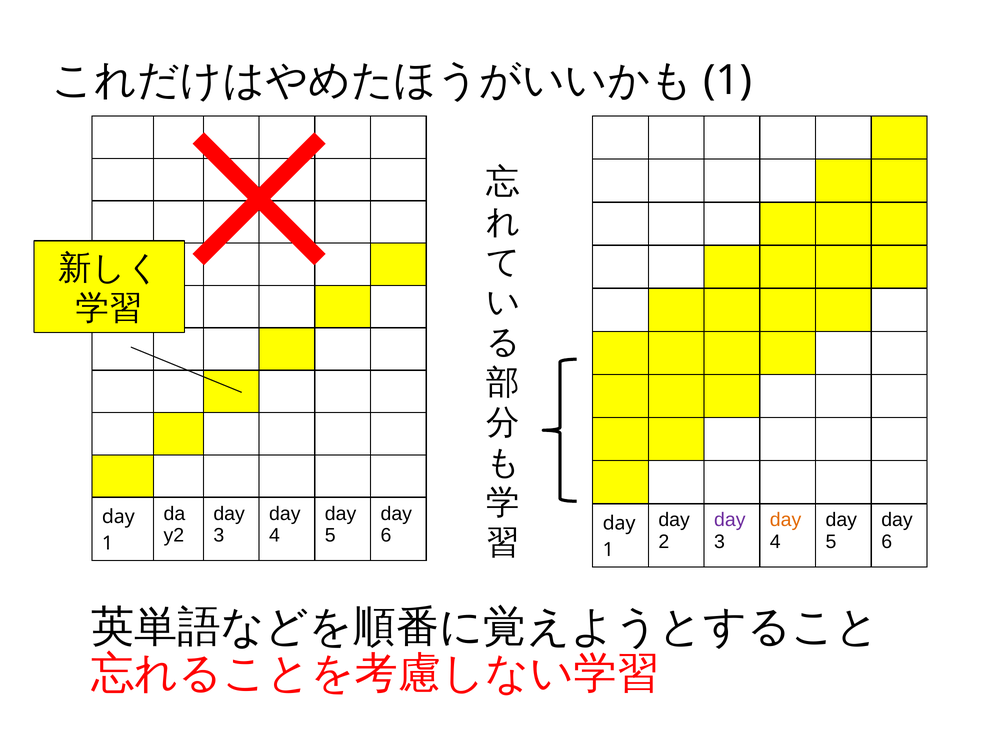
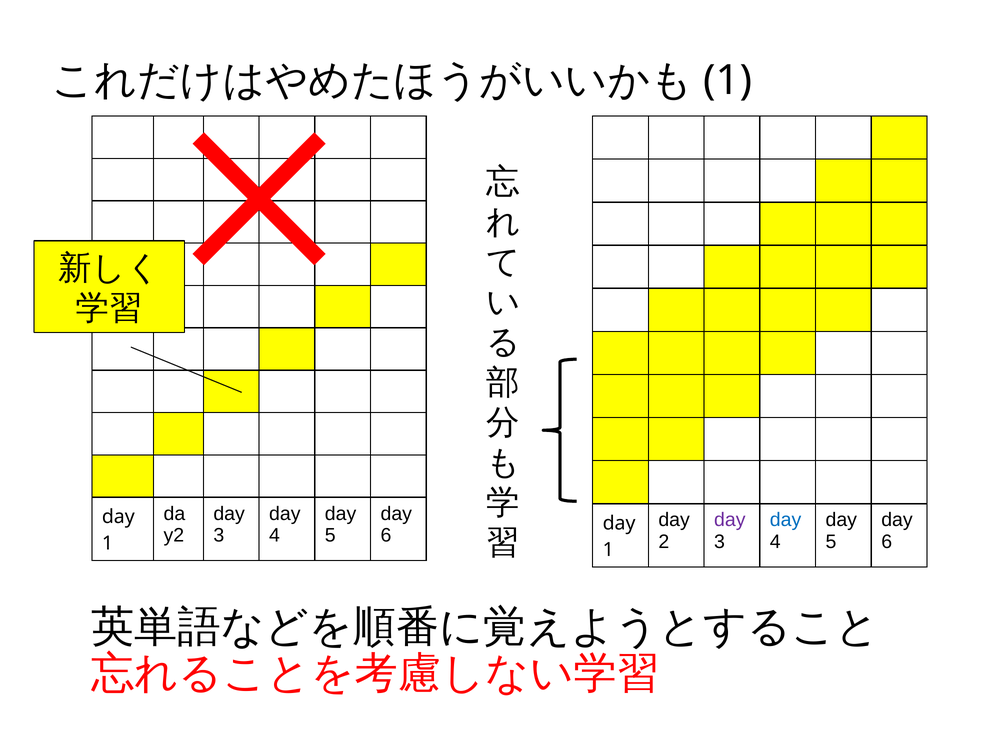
day at (786, 520) colour: orange -> blue
